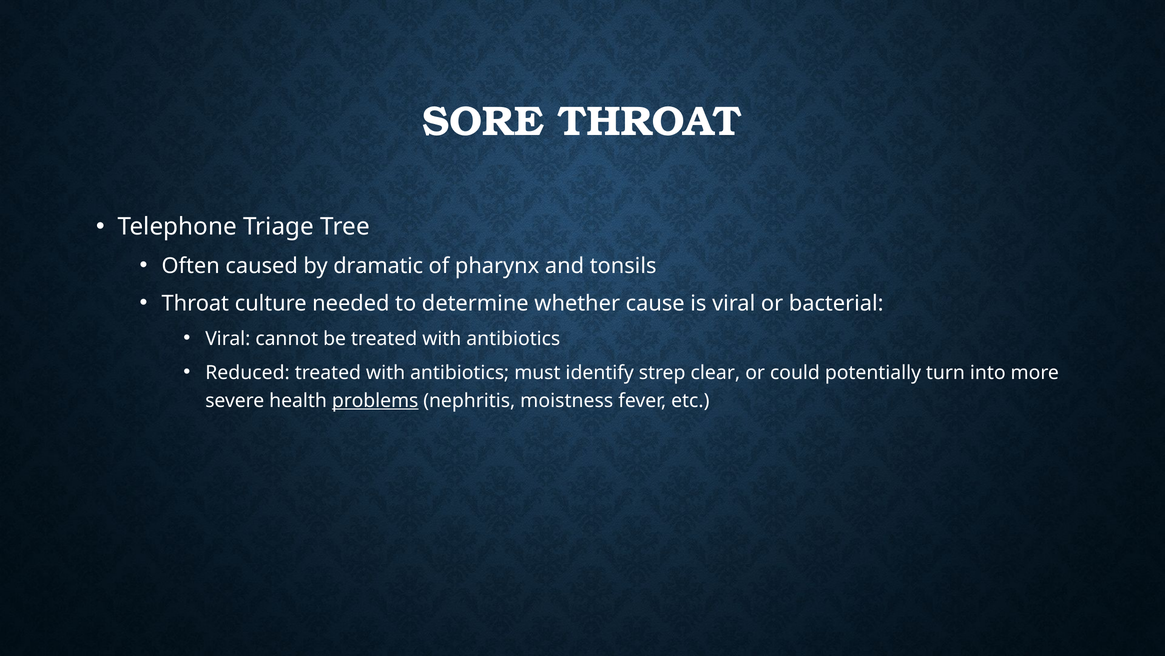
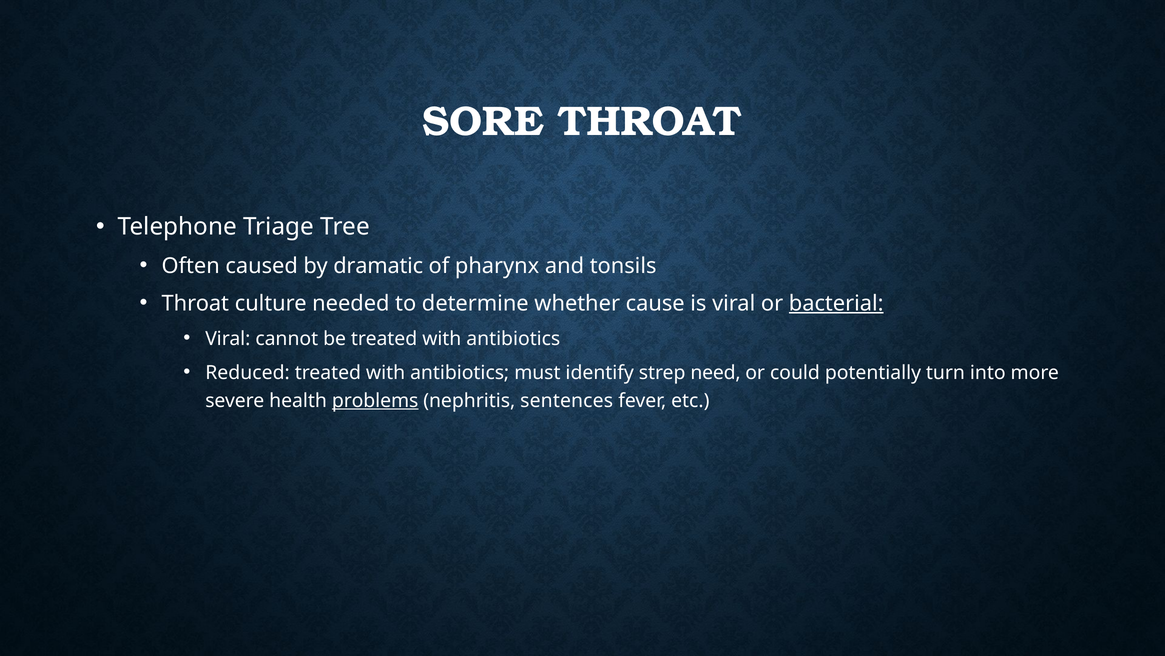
bacterial underline: none -> present
clear: clear -> need
moistness: moistness -> sentences
